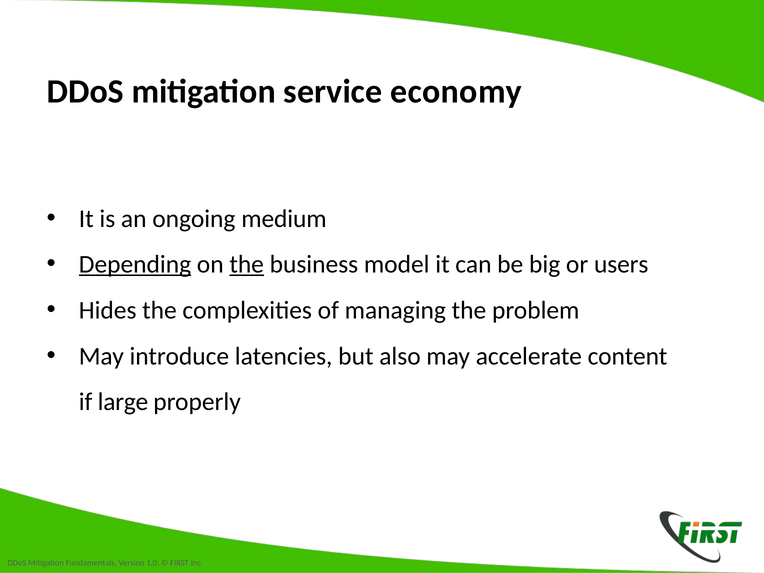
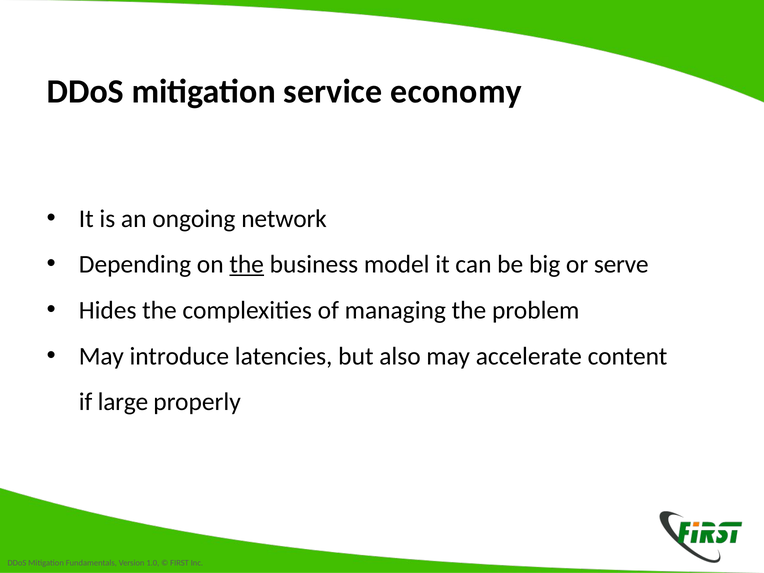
medium: medium -> network
Depending underline: present -> none
users: users -> serve
